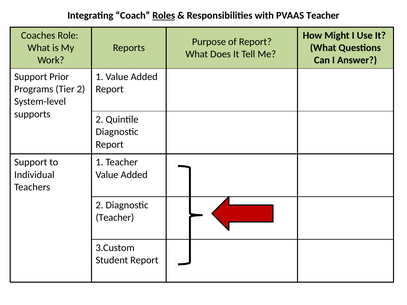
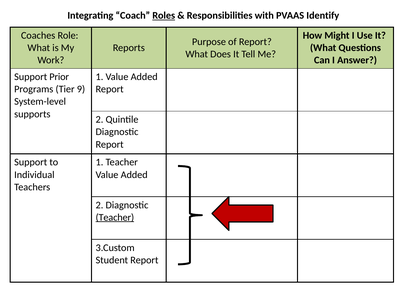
PVAAS Teacher: Teacher -> Identify
Tier 2: 2 -> 9
Teacher at (115, 218) underline: none -> present
